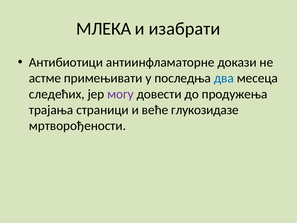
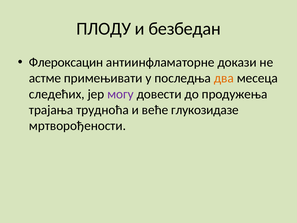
МЛЕКА: МЛЕКА -> ПЛОДУ
изабрати: изабрати -> безбедан
Антибиотици: Антибиотици -> Флероксацин
два colour: blue -> orange
страници: страници -> трудноћа
